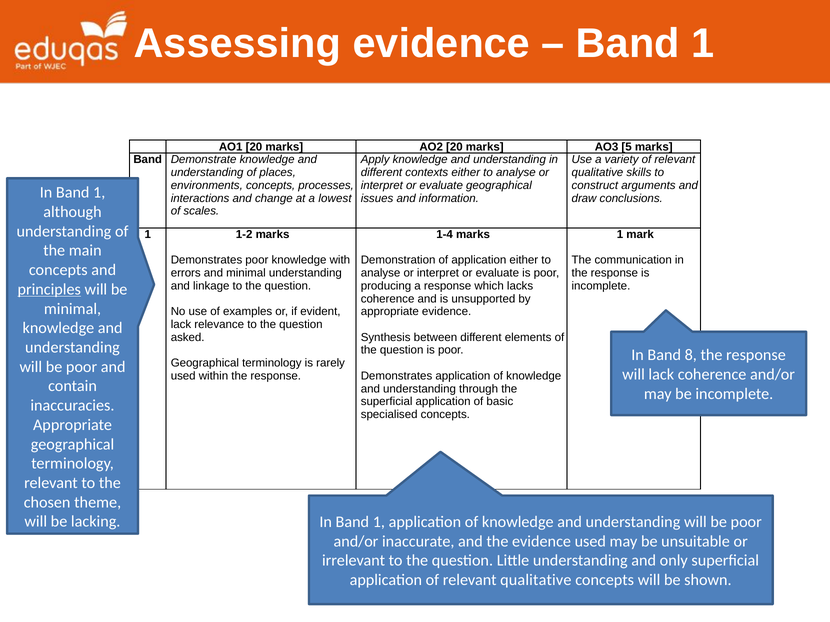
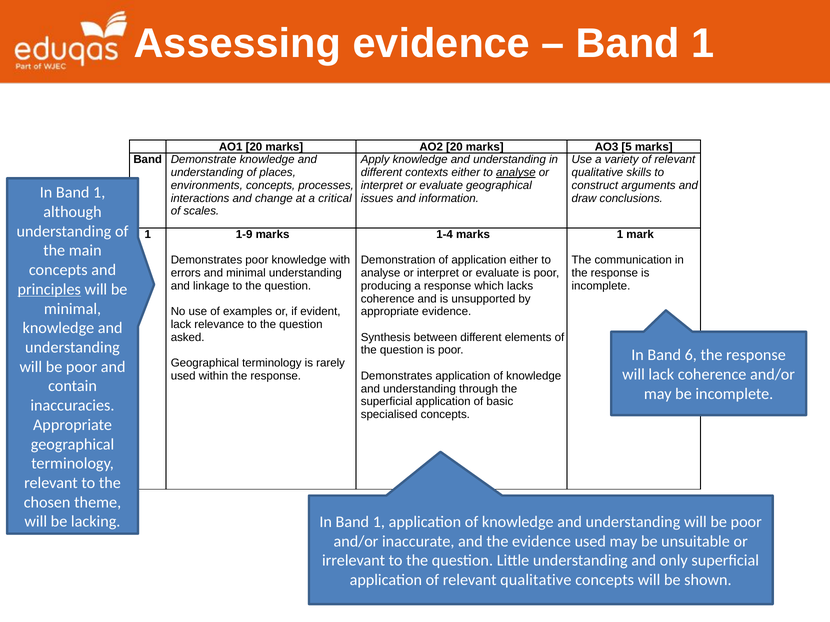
analyse at (516, 173) underline: none -> present
lowest: lowest -> critical
1-2: 1-2 -> 1-9
8: 8 -> 6
